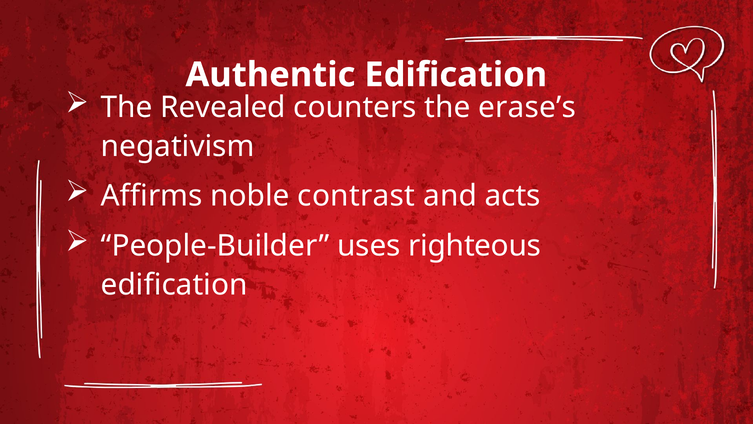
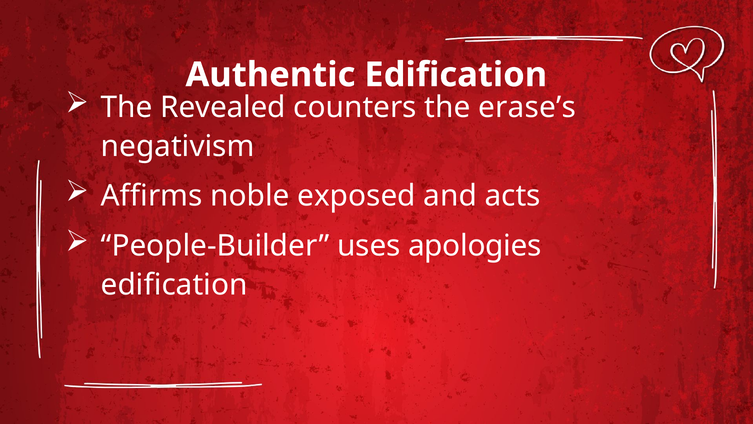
contrast: contrast -> exposed
righteous: righteous -> apologies
